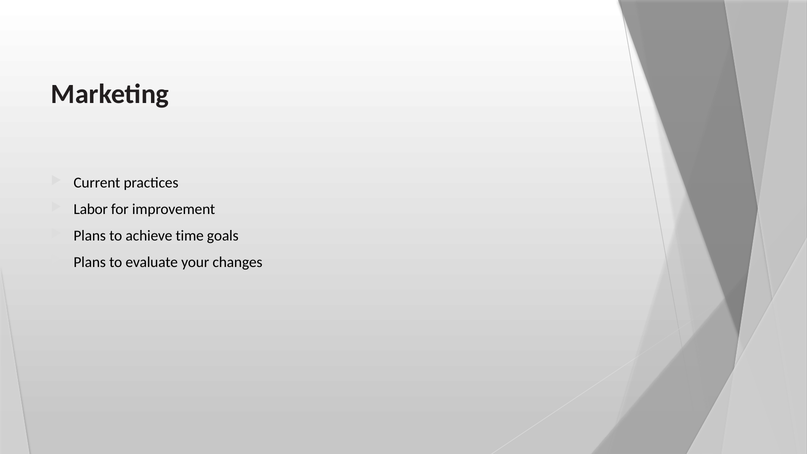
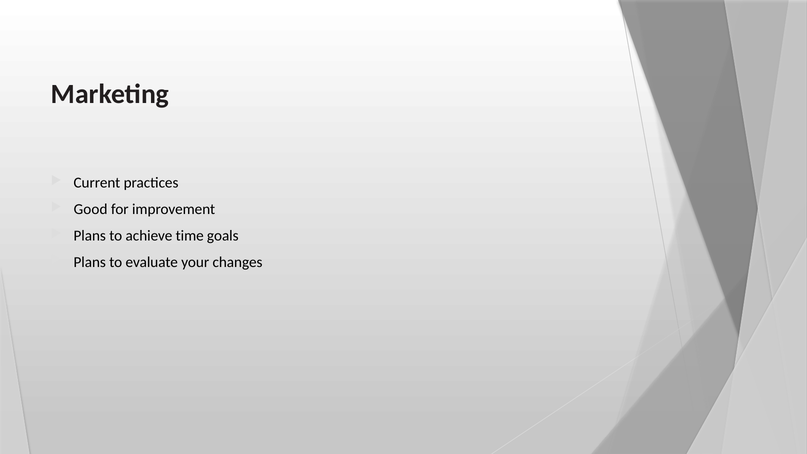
Labor: Labor -> Good
